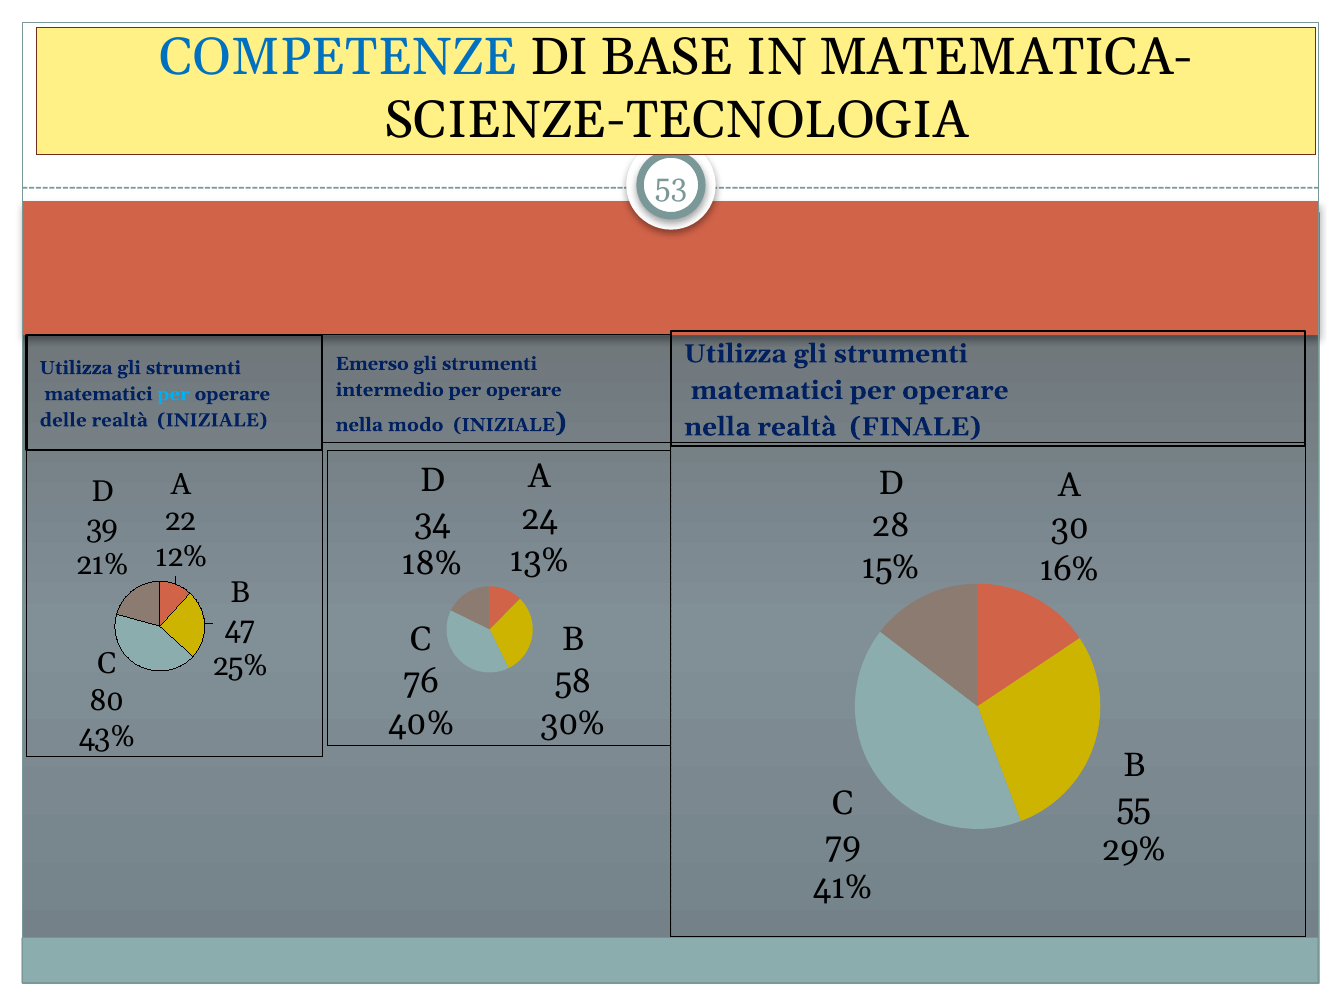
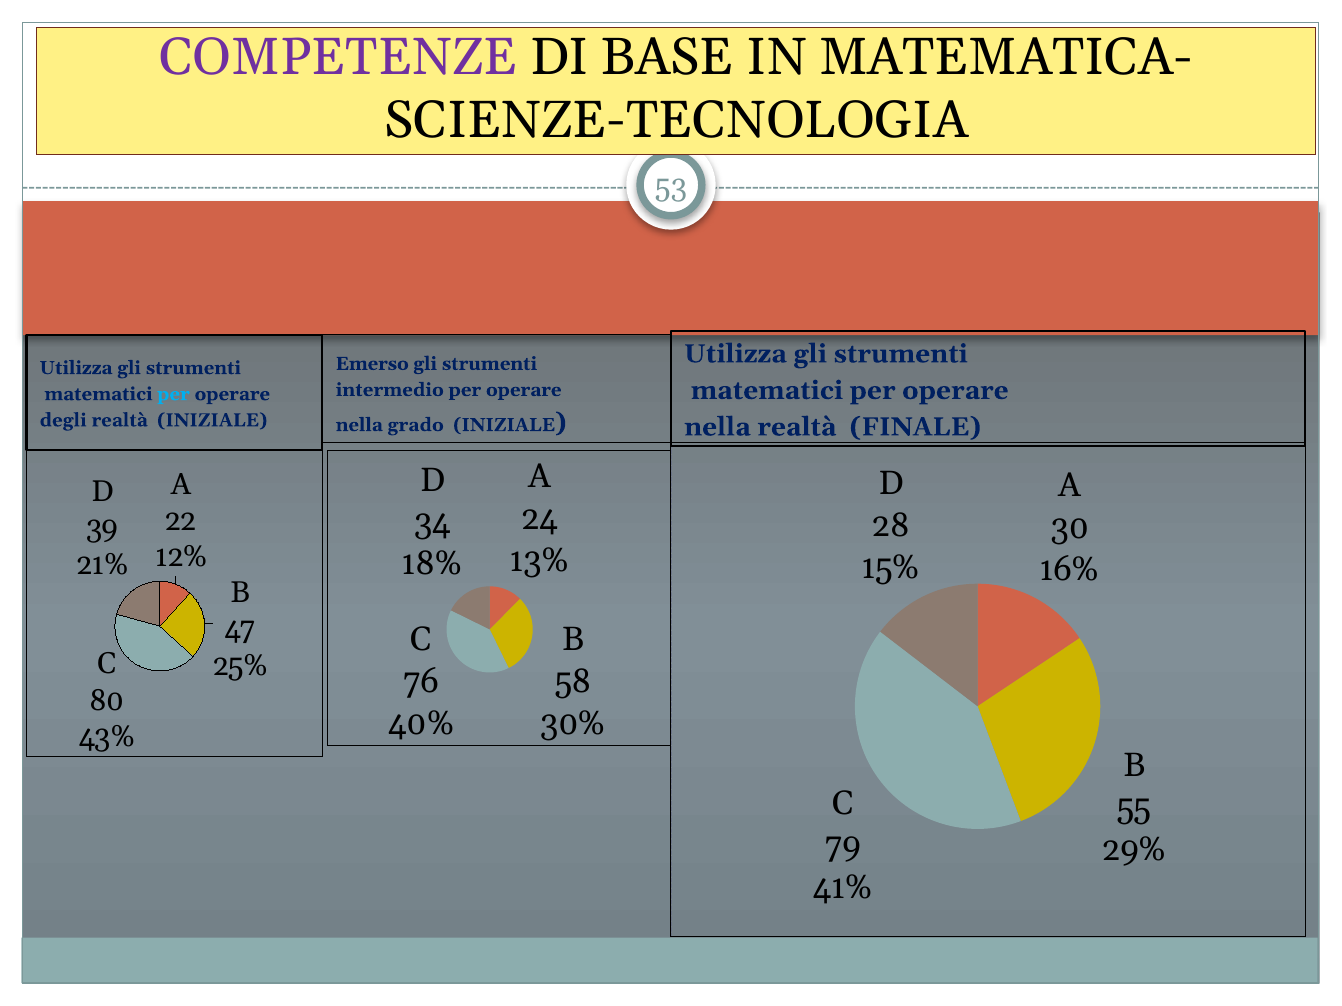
COMPETENZE colour: blue -> purple
delle: delle -> degli
modo: modo -> grado
